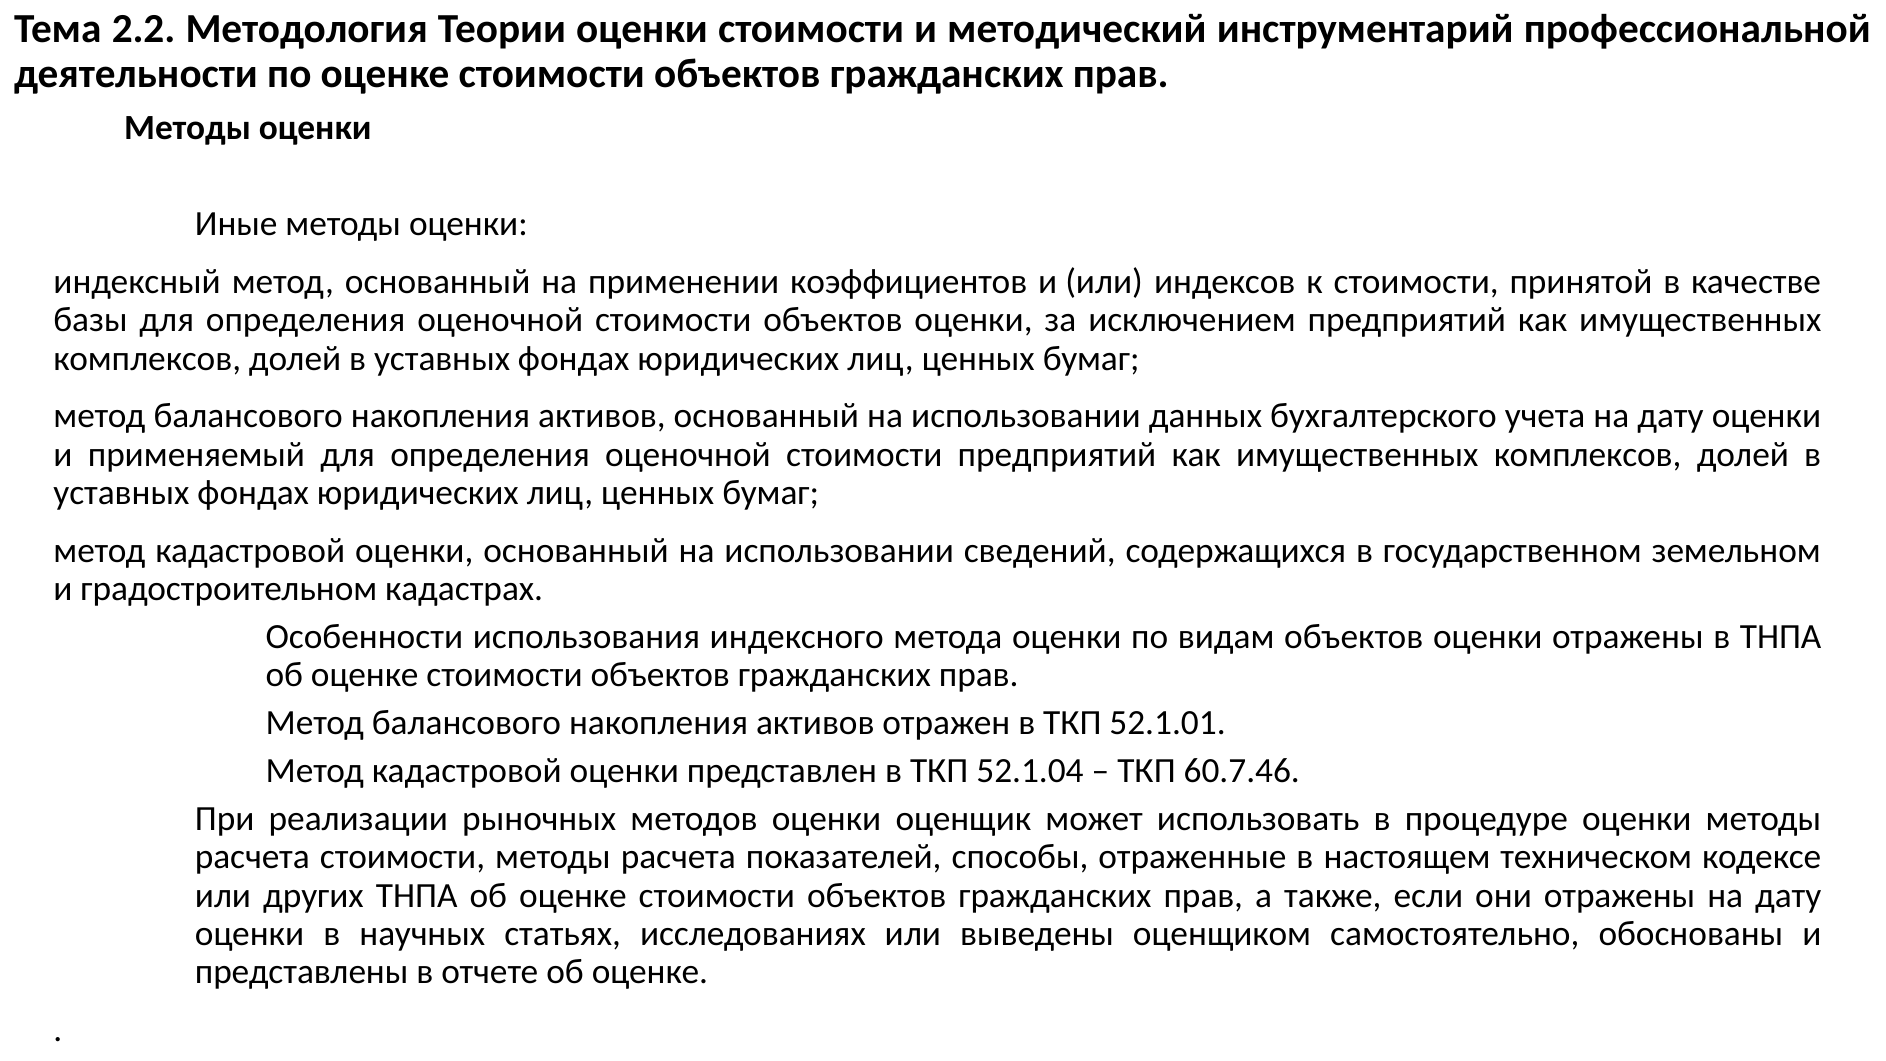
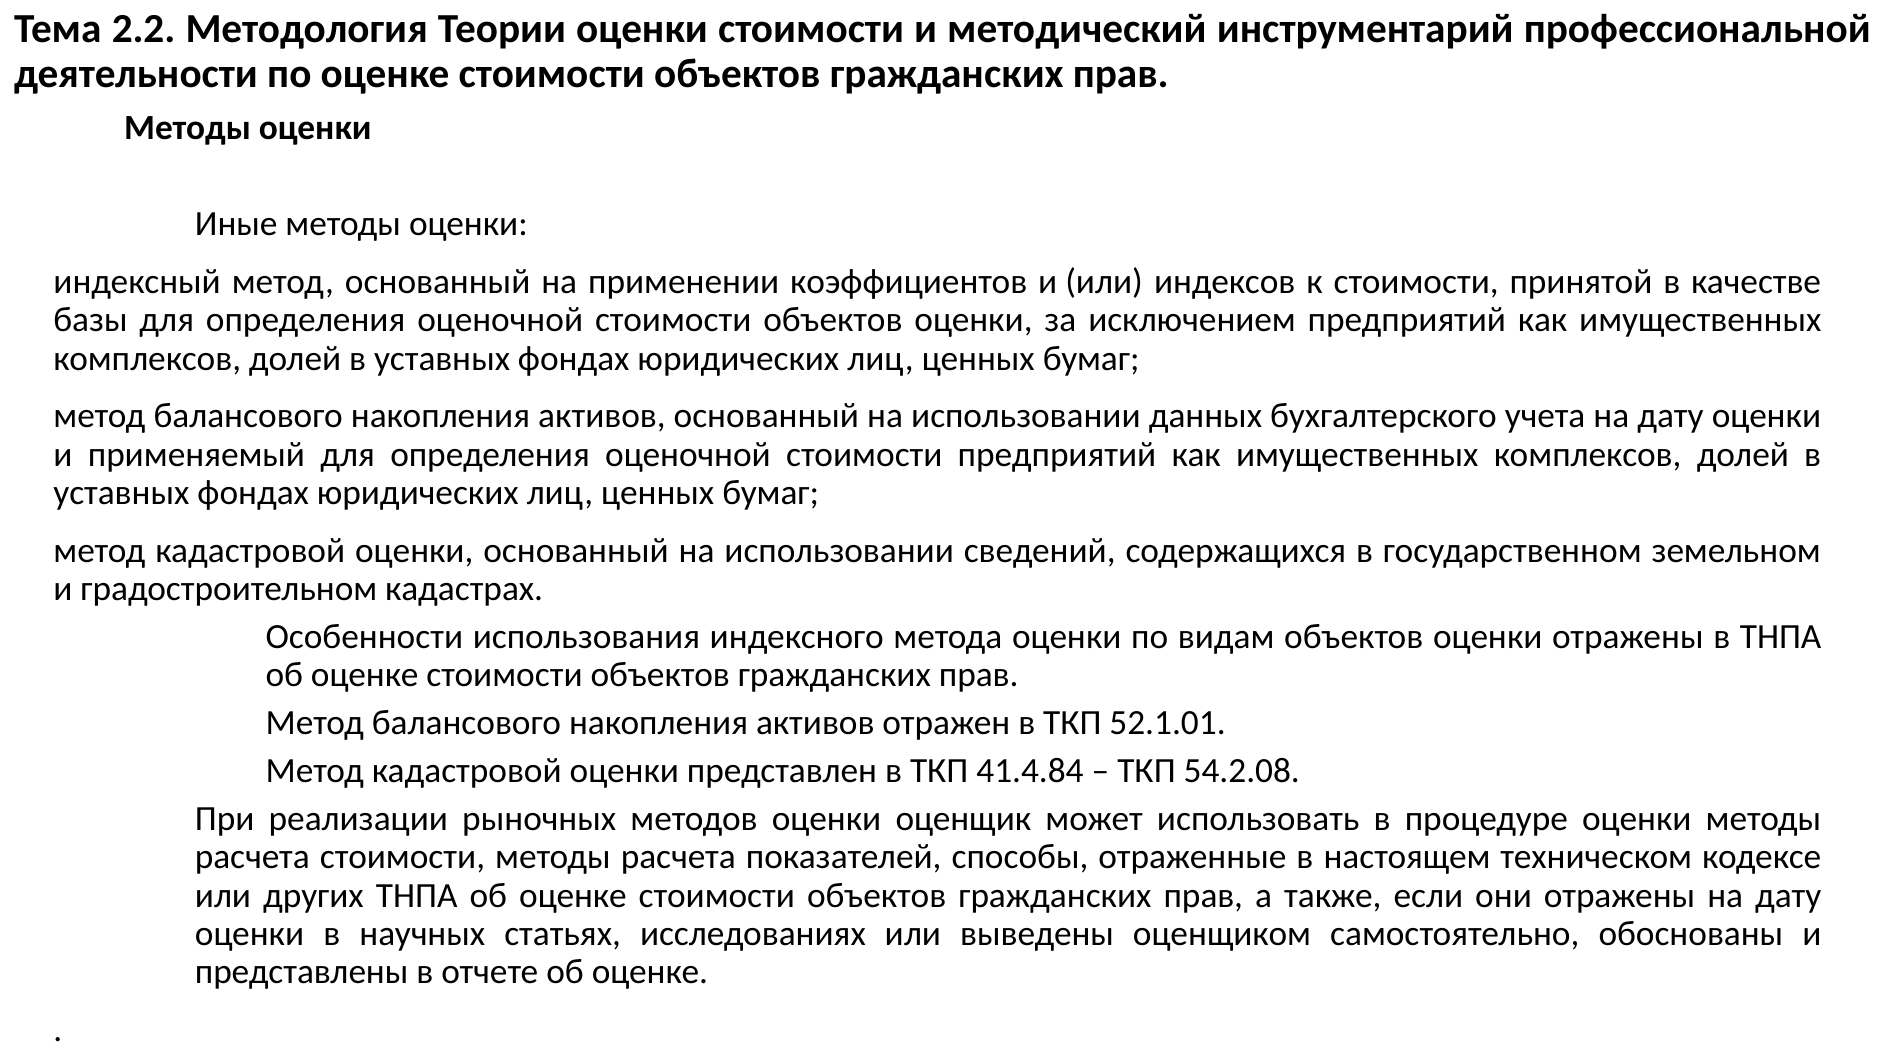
52.1.04: 52.1.04 -> 41.4.84
60.7.46: 60.7.46 -> 54.2.08
